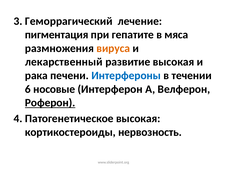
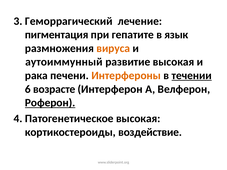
мяса: мяса -> язык
лекарственный: лекарственный -> аутоиммунный
Интерфероны colour: blue -> orange
течении underline: none -> present
носовые: носовые -> возрасте
нервозность: нервозность -> воздействие
